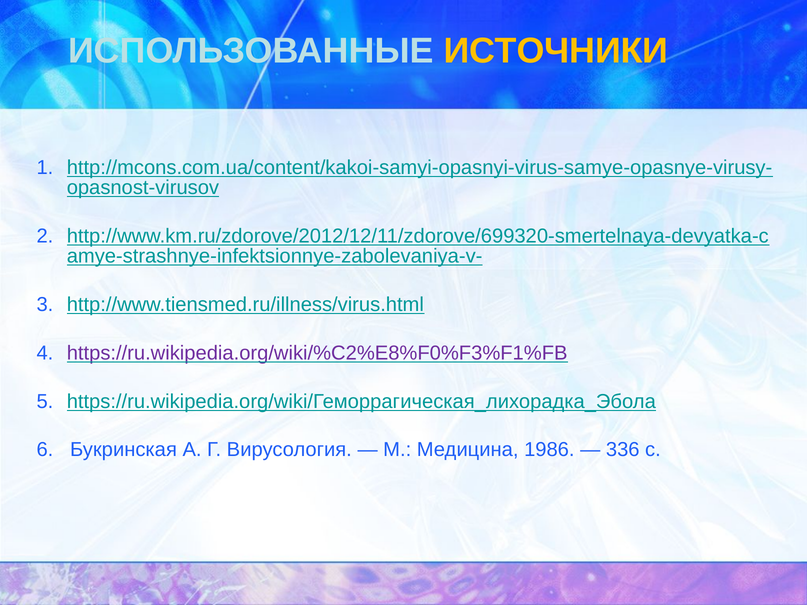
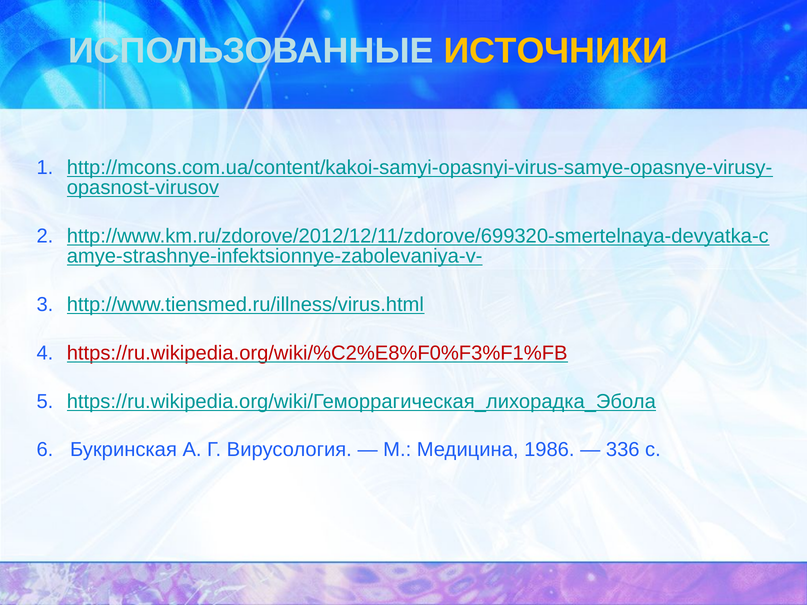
https://ru.wikipedia.org/wiki/%C2%E8%F0%F3%F1%FB colour: purple -> red
